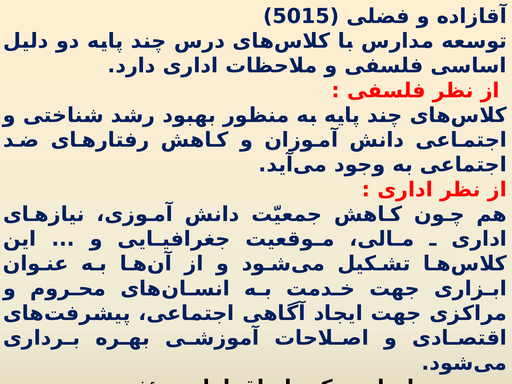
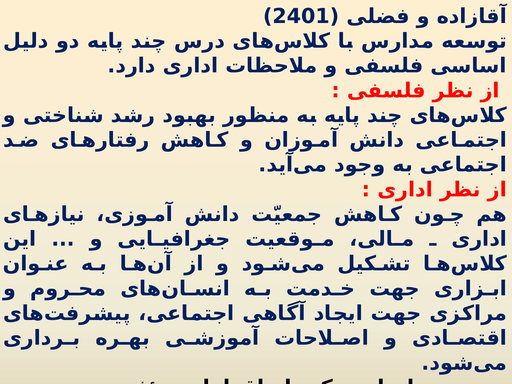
5015: 5015 -> 2401
